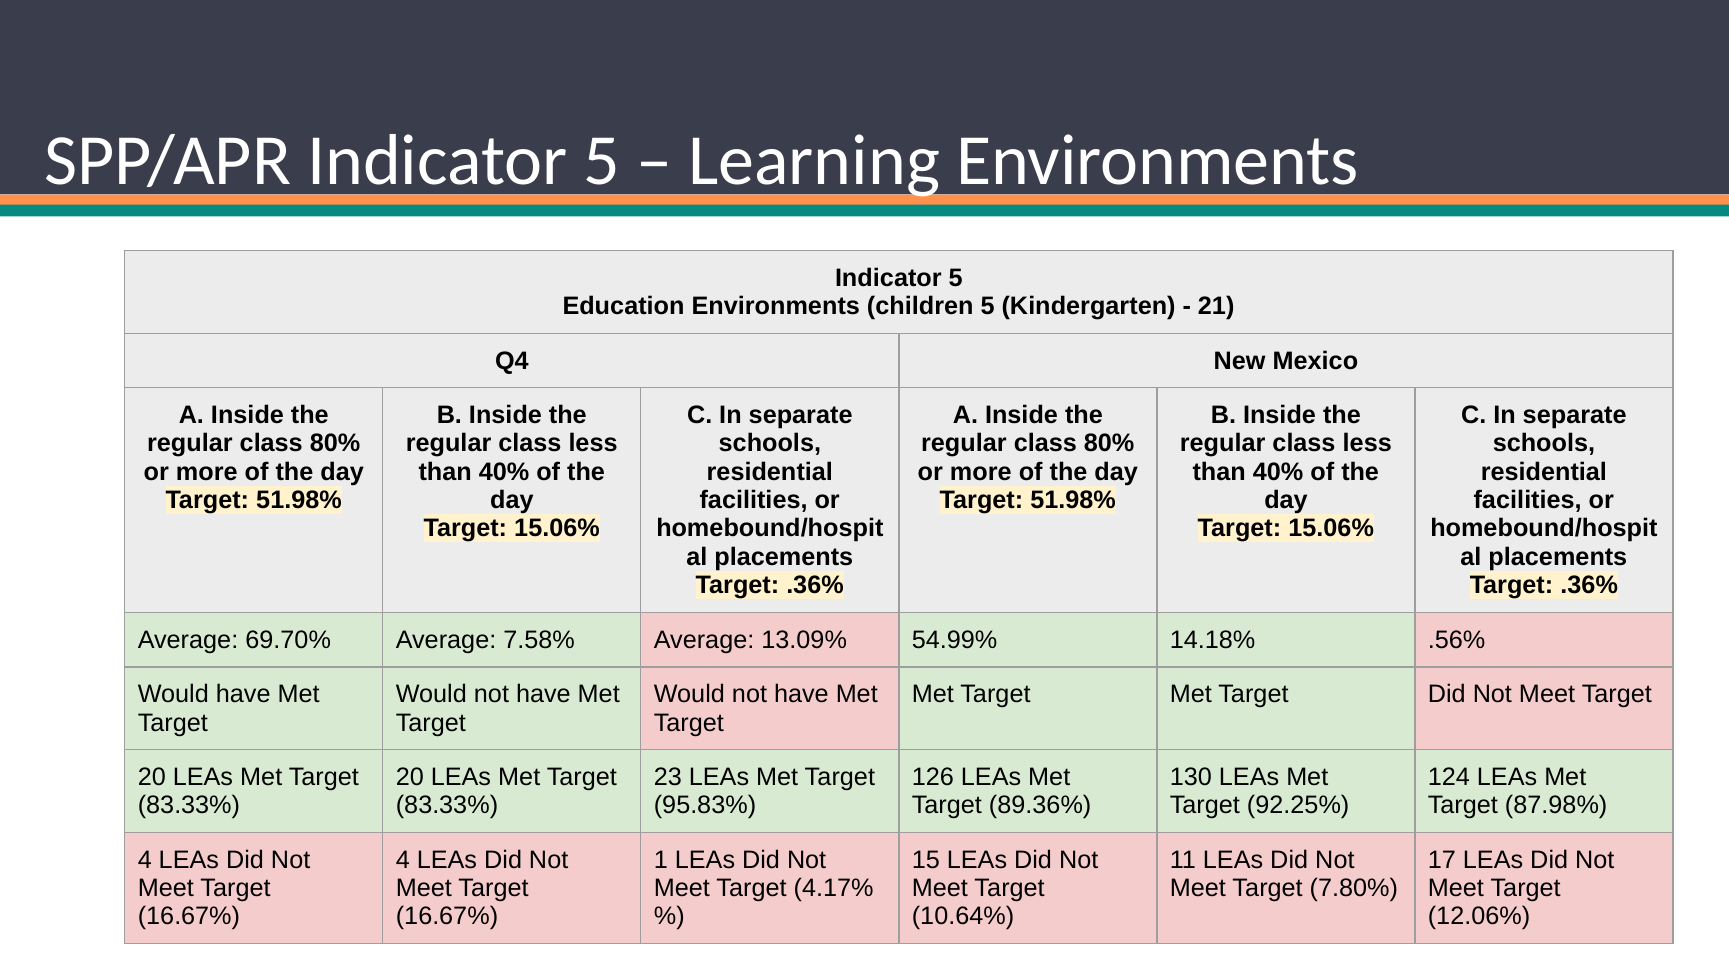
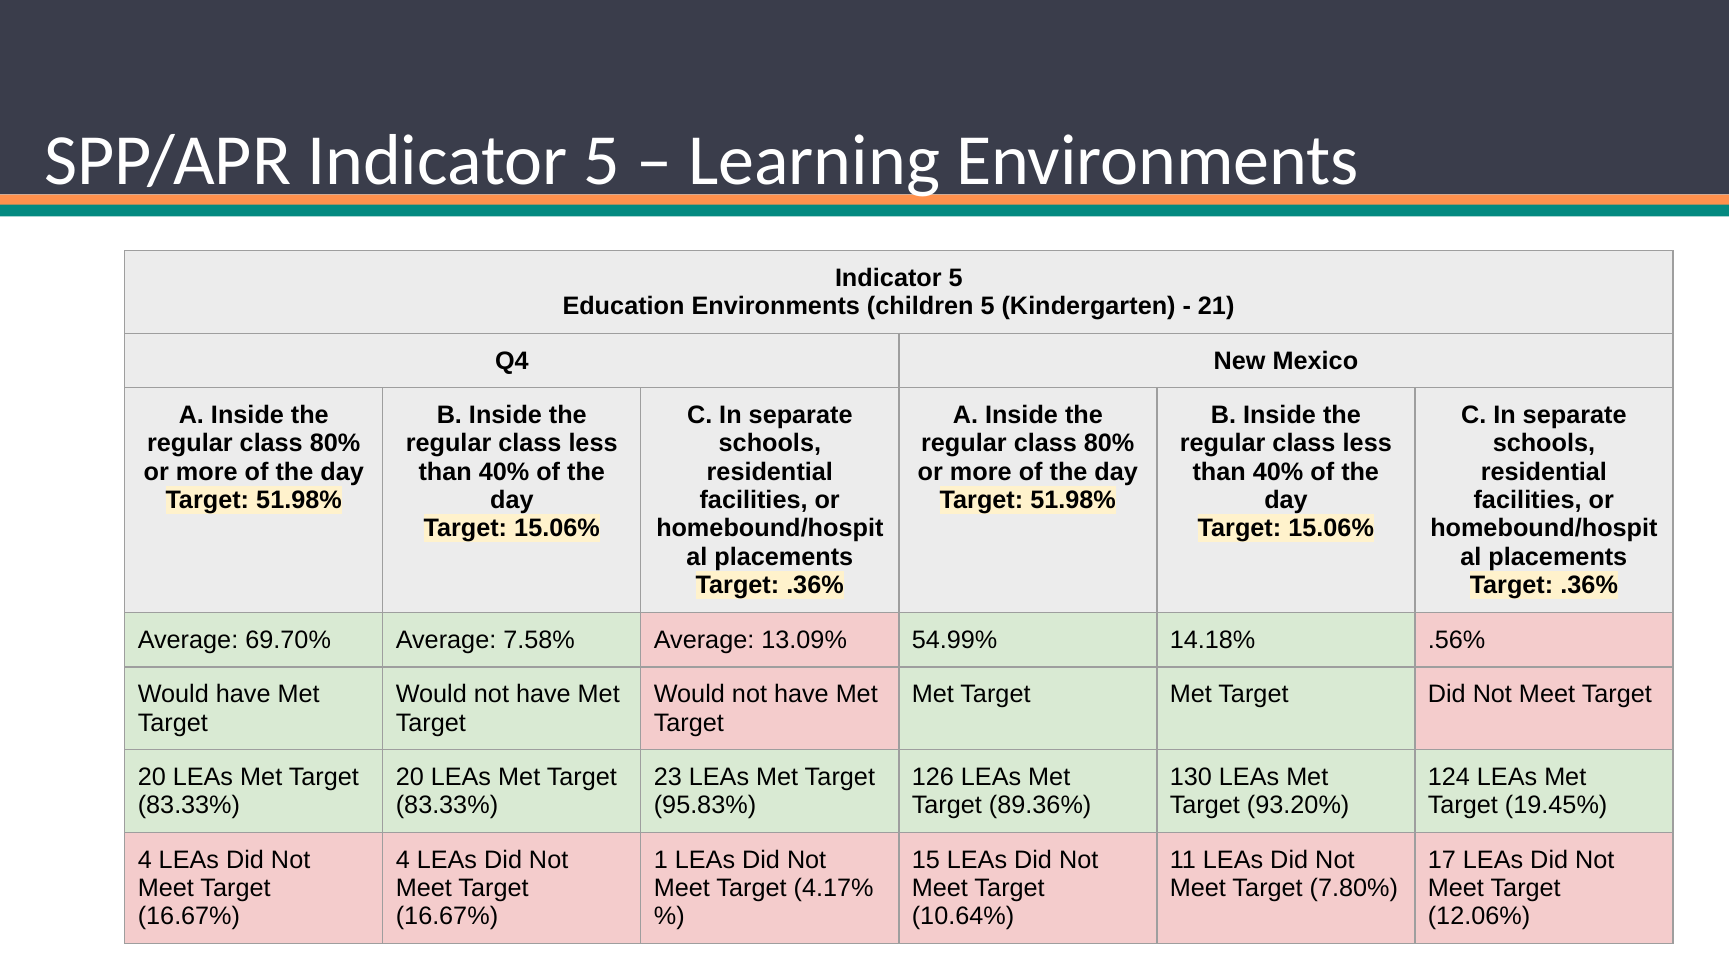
92.25%: 92.25% -> 93.20%
87.98%: 87.98% -> 19.45%
